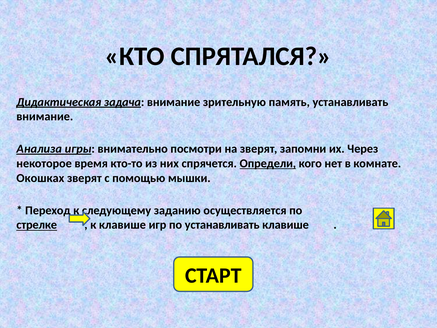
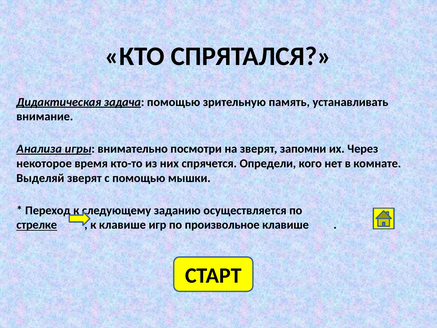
задача внимание: внимание -> помощью
Определи underline: present -> none
Окошках: Окошках -> Выделяй
по устанавливать: устанавливать -> произвольное
